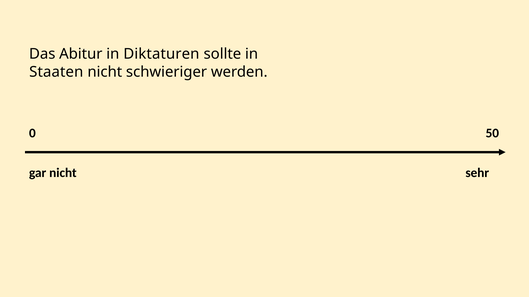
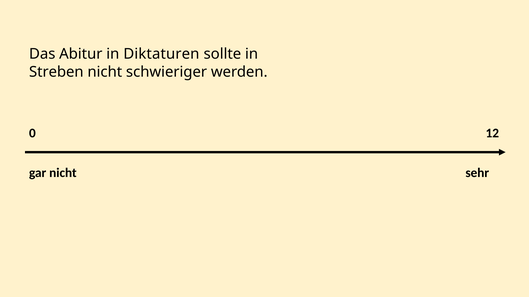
Staaten: Staaten -> Streben
50: 50 -> 12
